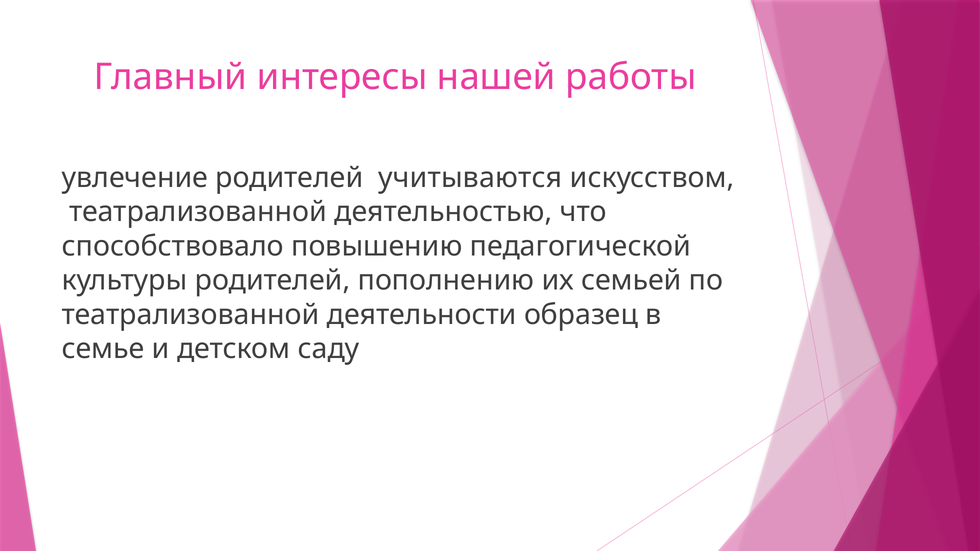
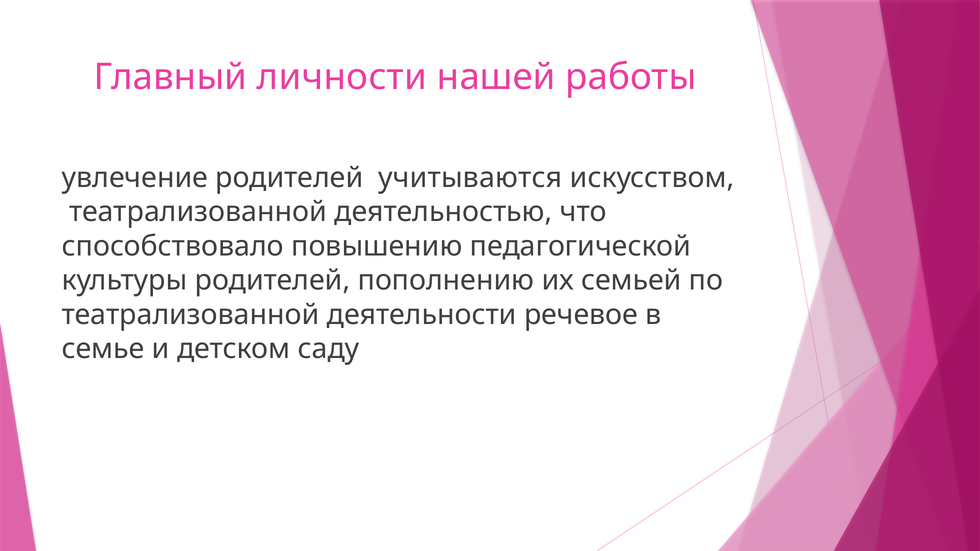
интересы: интересы -> личности
образец: образец -> речевое
